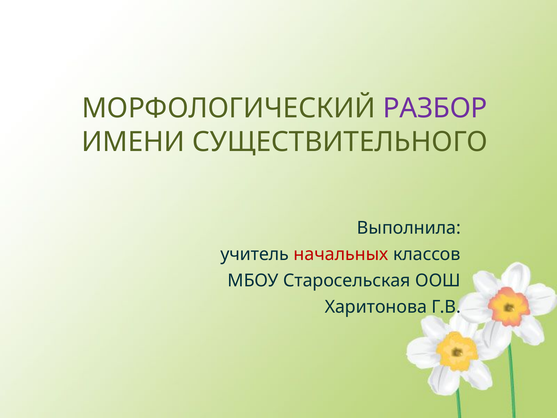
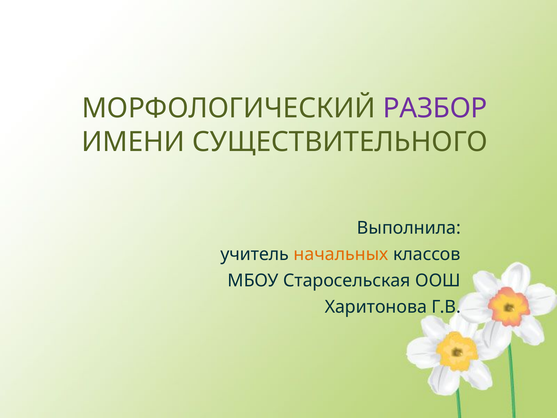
начальных colour: red -> orange
